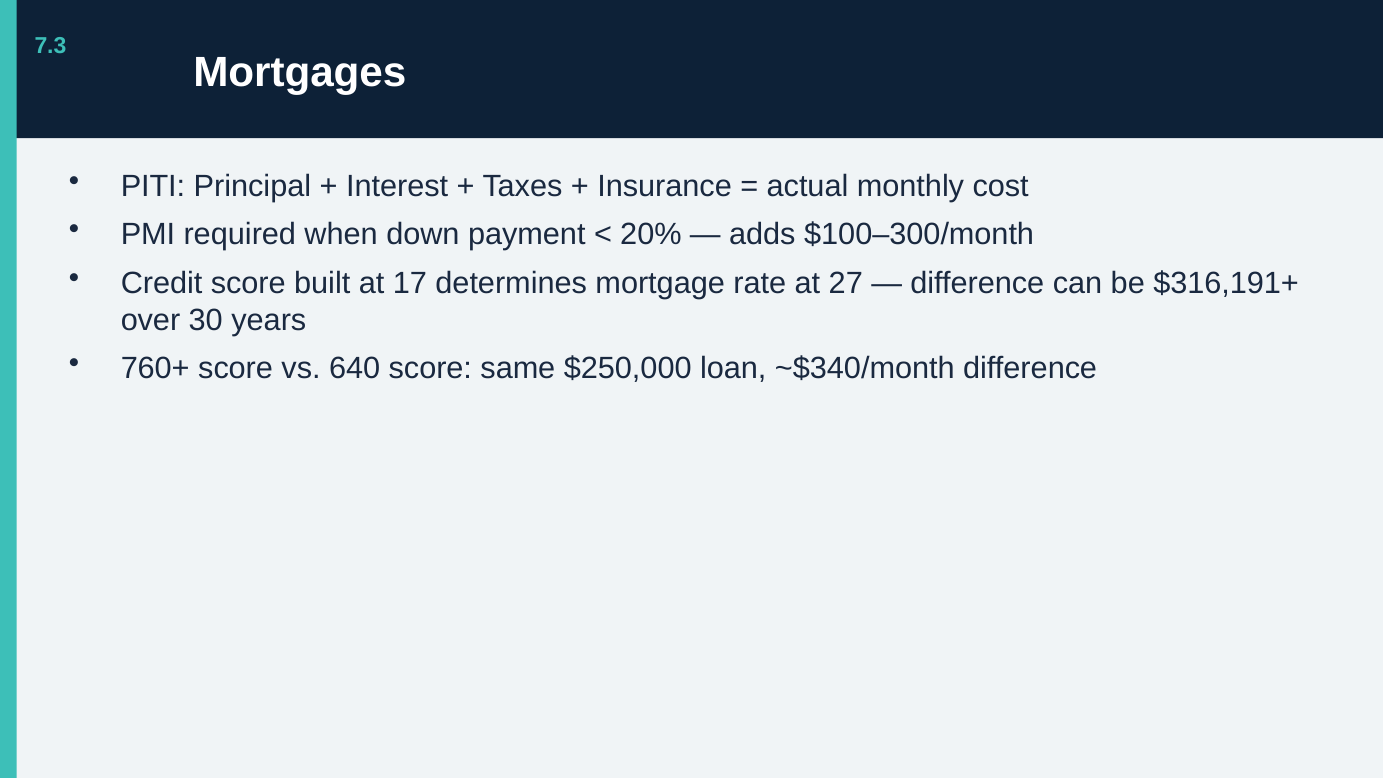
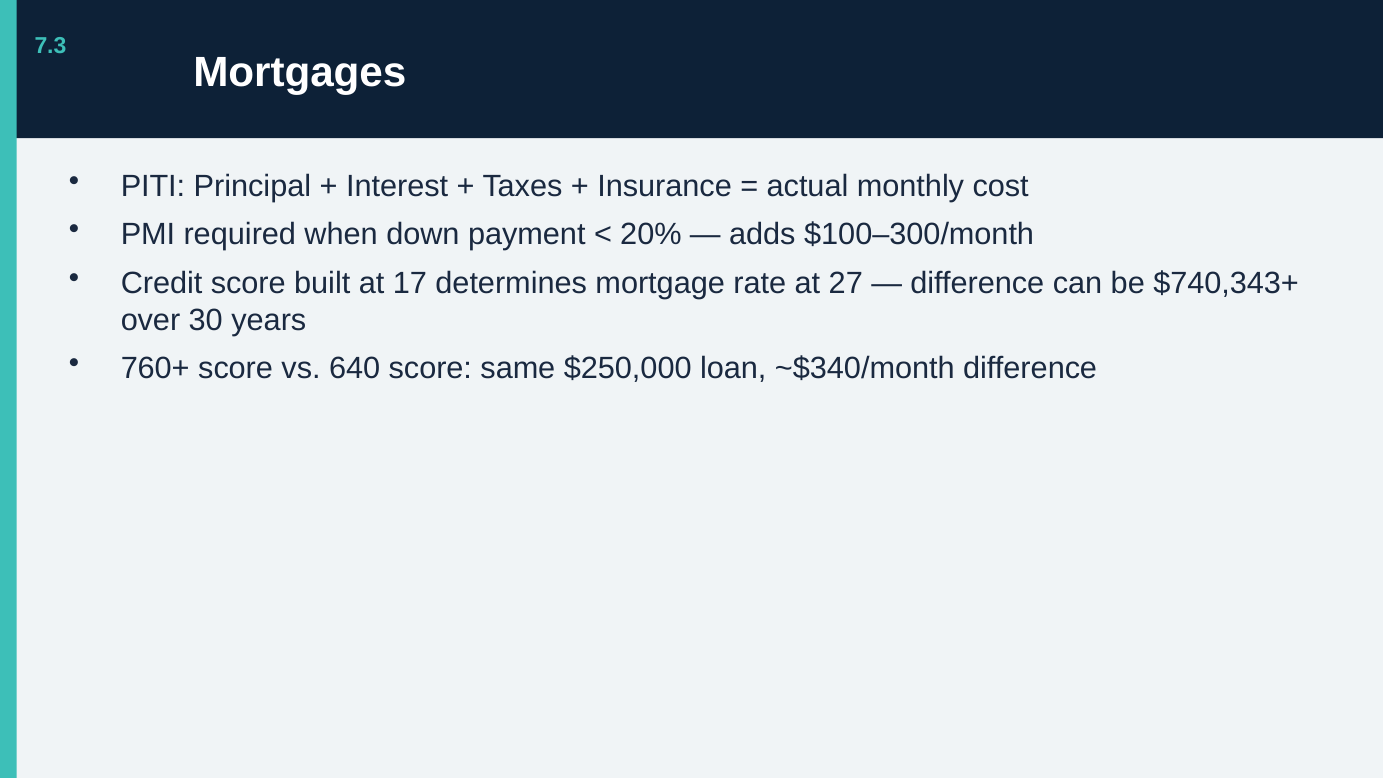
$316,191+: $316,191+ -> $740,343+
